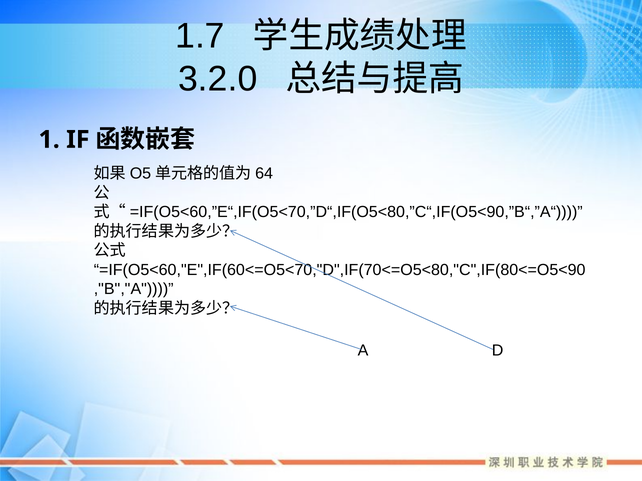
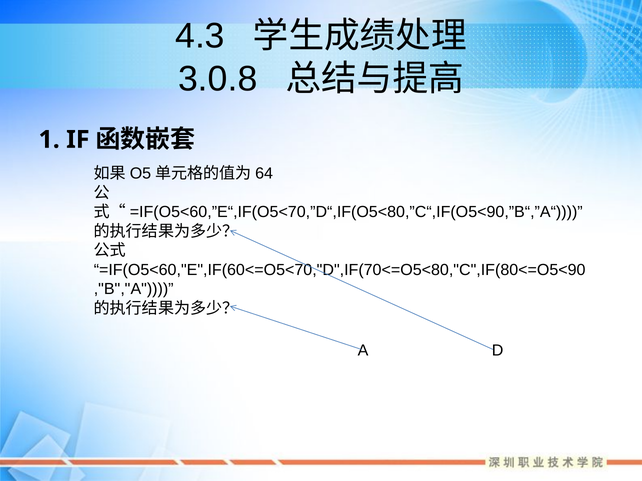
1.7: 1.7 -> 4.3
3.2.0: 3.2.0 -> 3.0.8
